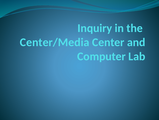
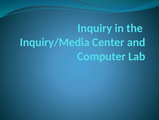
Center/Media: Center/Media -> Inquiry/Media
